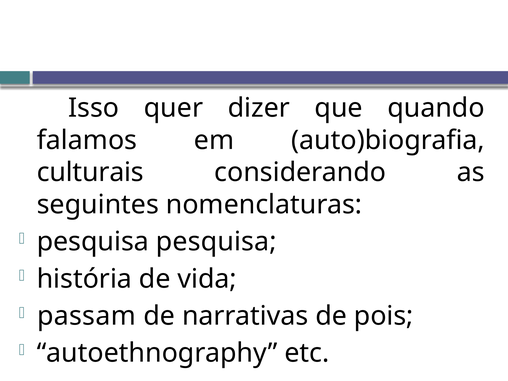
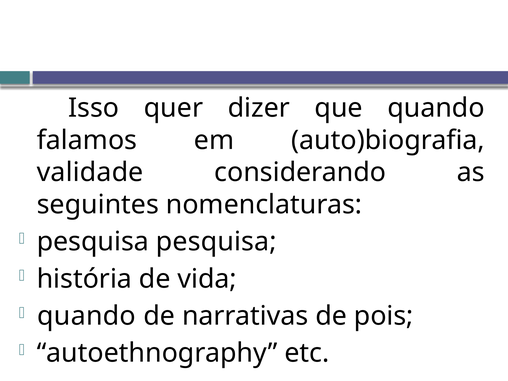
culturais: culturais -> validade
passam at (86, 316): passam -> quando
